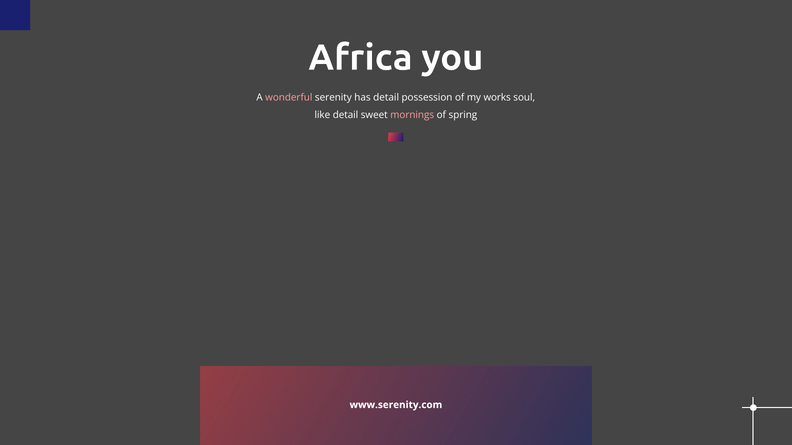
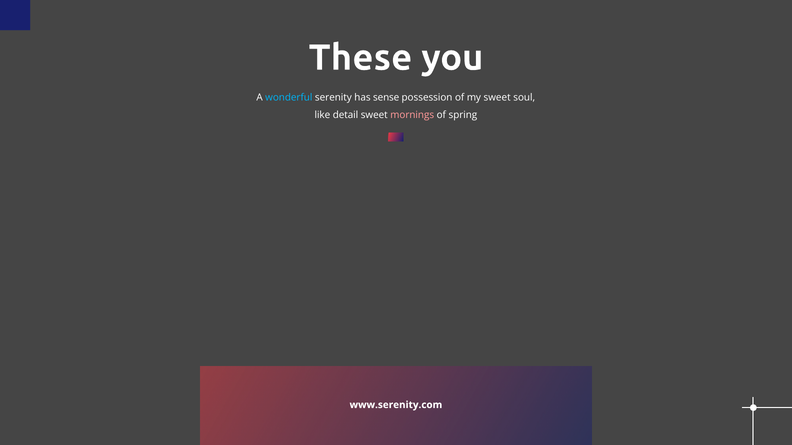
Africa: Africa -> These
wonderful colour: pink -> light blue
has detail: detail -> sense
my works: works -> sweet
